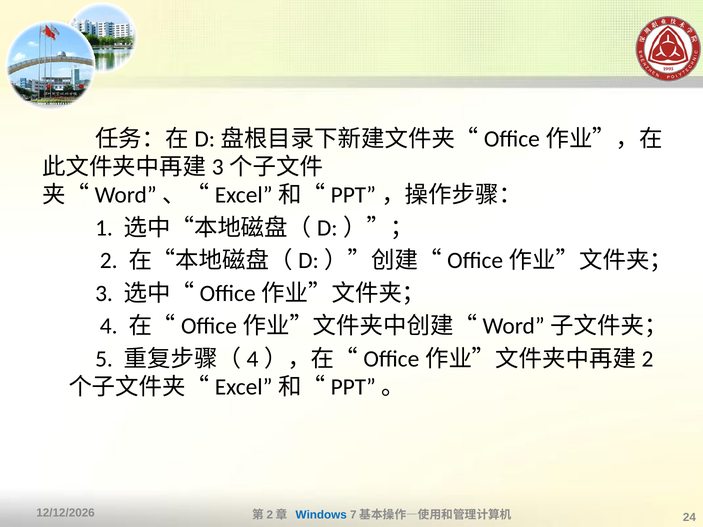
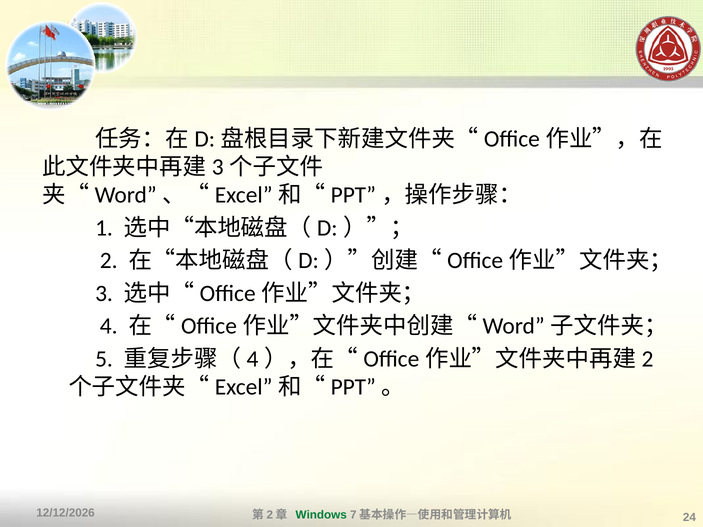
Windows colour: blue -> green
